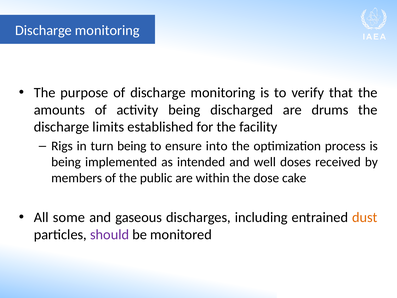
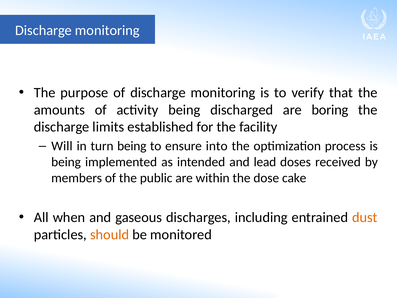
drums: drums -> boring
Rigs: Rigs -> Will
well: well -> lead
some: some -> when
should colour: purple -> orange
